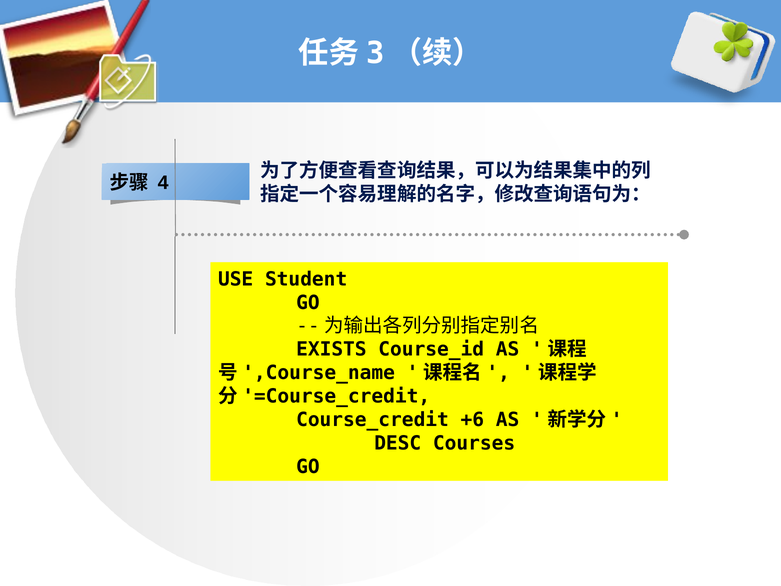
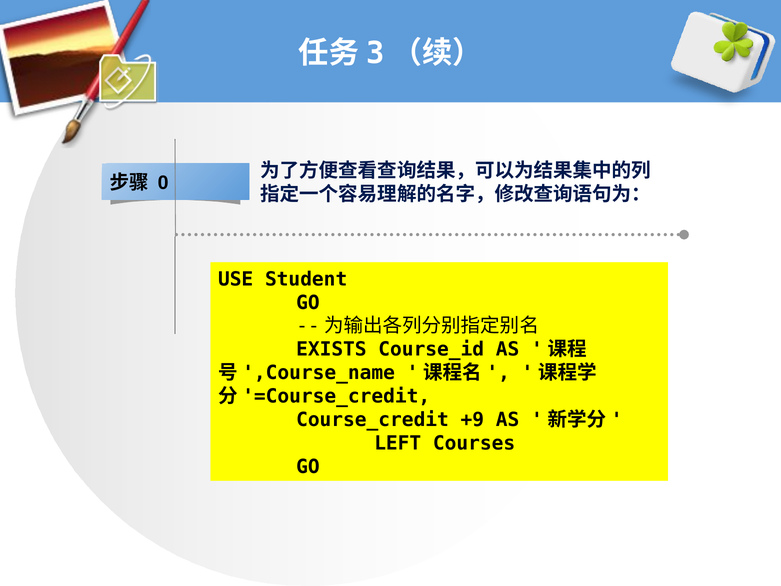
4: 4 -> 0
+6: +6 -> +9
DESC: DESC -> LEFT
